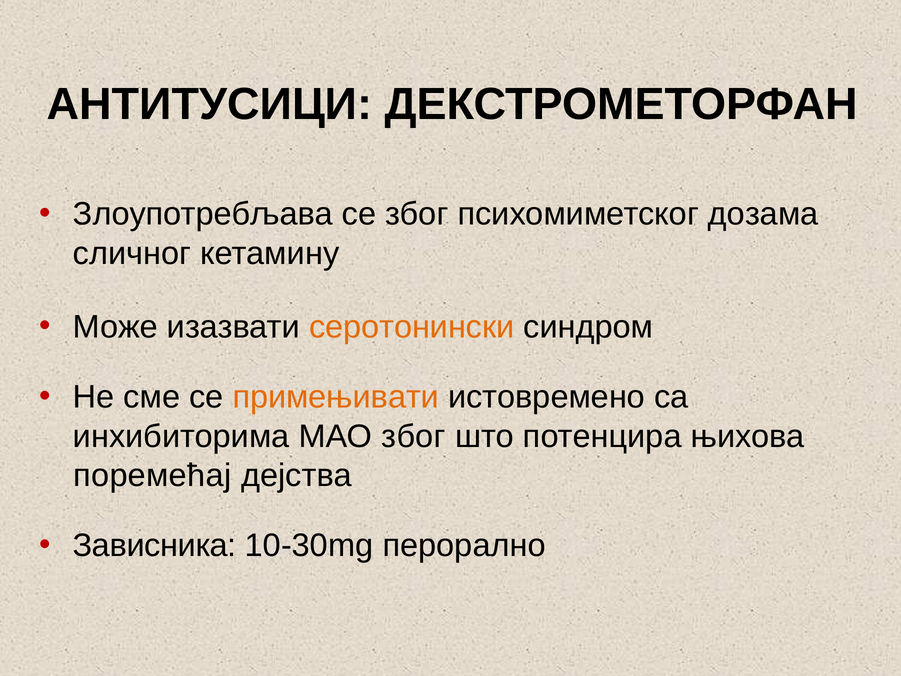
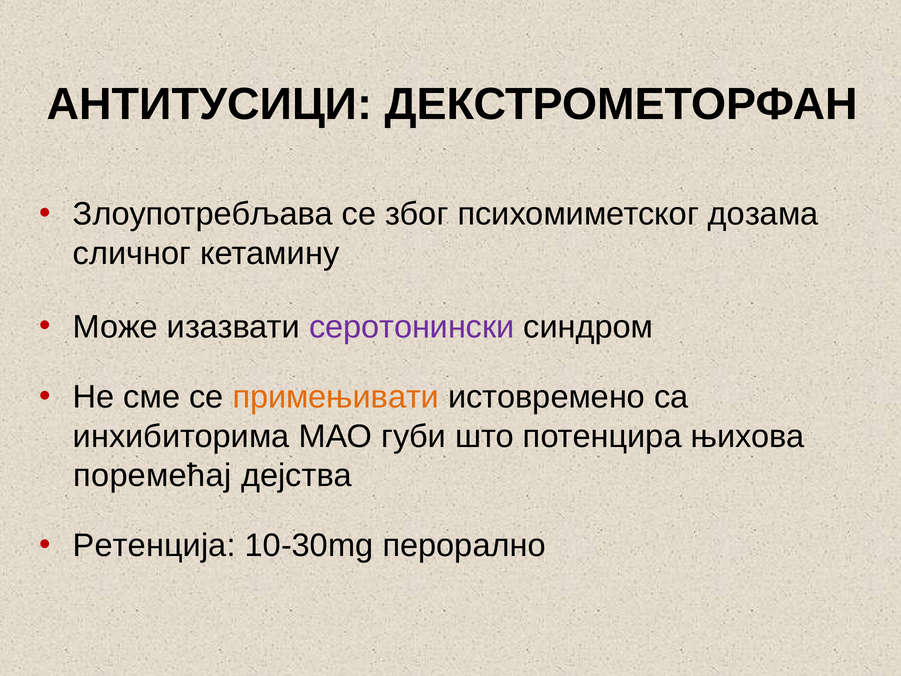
серотонински colour: orange -> purple
МАО због: због -> губи
Зависника: Зависника -> Ретенција
